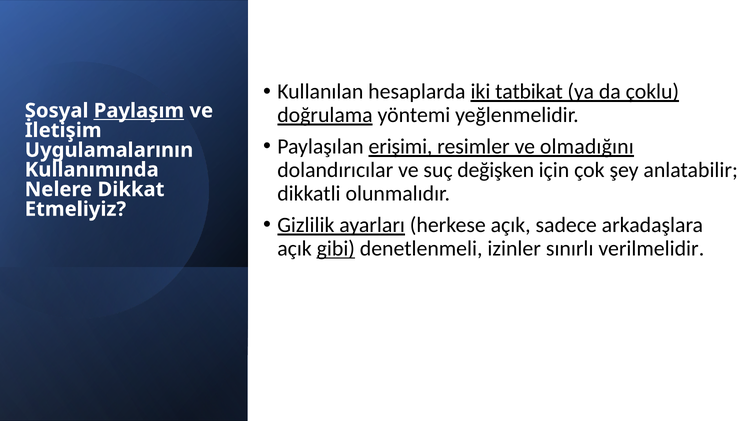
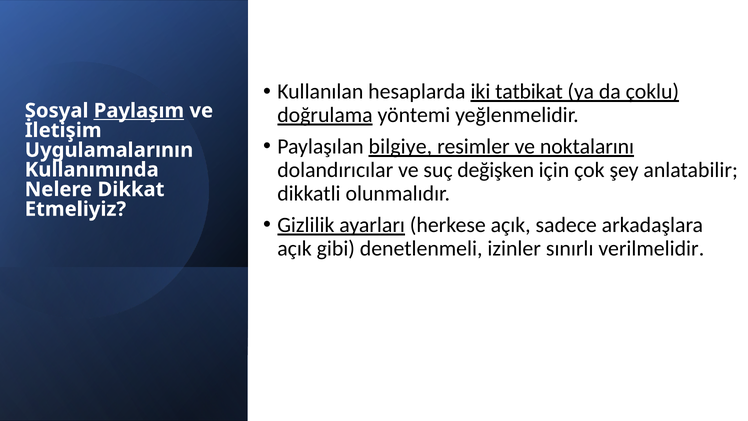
erişimi: erişimi -> bilgiye
olmadığını: olmadığını -> noktalarını
gibi underline: present -> none
